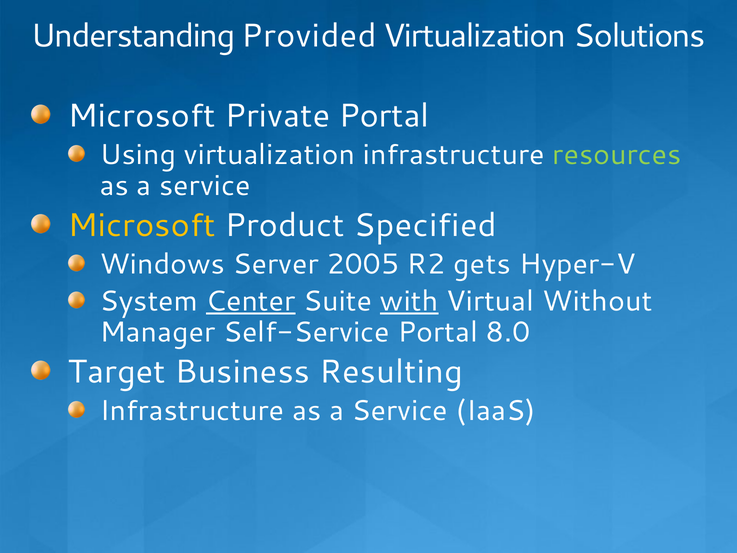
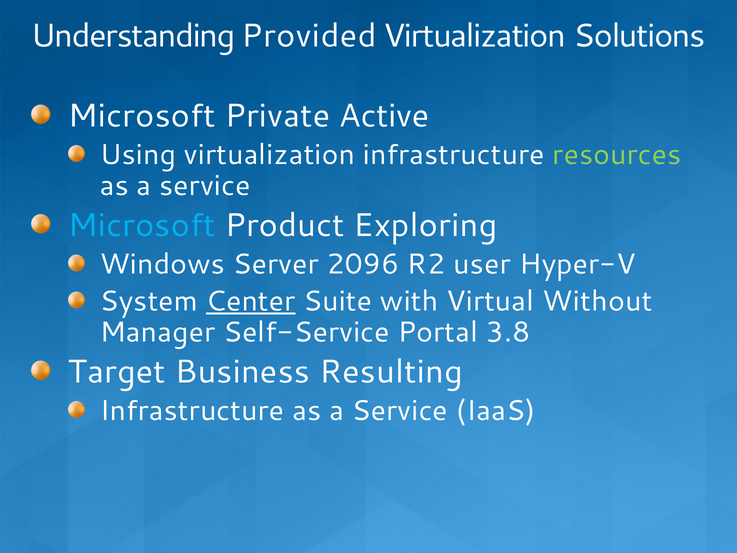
Private Portal: Portal -> Active
Microsoft at (142, 225) colour: yellow -> light blue
Specified: Specified -> Exploring
2005: 2005 -> 2096
gets: gets -> user
with underline: present -> none
8.0: 8.0 -> 3.8
